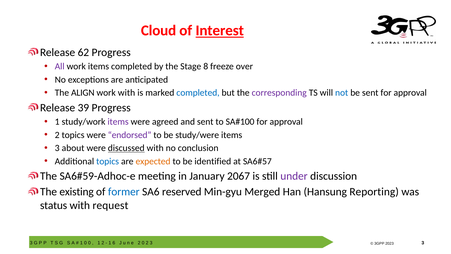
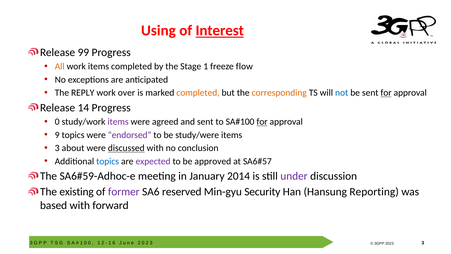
Cloud: Cloud -> Using
62: 62 -> 99
All colour: purple -> orange
Stage 8: 8 -> 1
over: over -> flow
ALIGN: ALIGN -> REPLY
work with: with -> over
completed at (198, 93) colour: blue -> orange
corresponding colour: purple -> orange
for at (386, 93) underline: none -> present
39: 39 -> 14
1 at (57, 122): 1 -> 0
for at (262, 122) underline: none -> present
2 at (57, 135): 2 -> 9
expected colour: orange -> purple
identified: identified -> approved
2067: 2067 -> 2014
former colour: blue -> purple
Merged: Merged -> Security
status: status -> based
request: request -> forward
